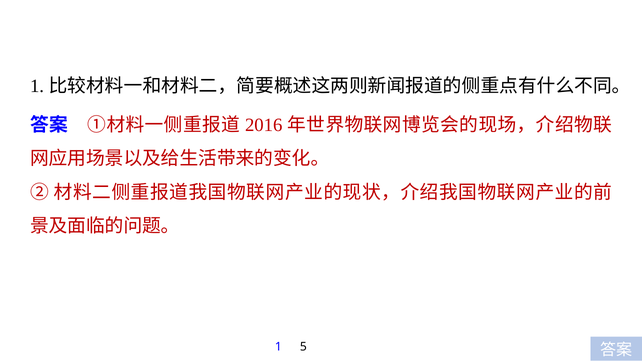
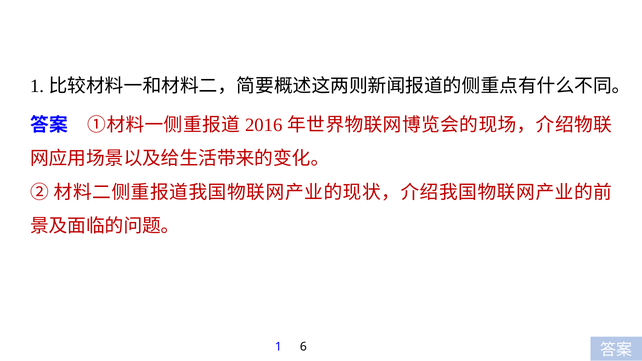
5: 5 -> 6
